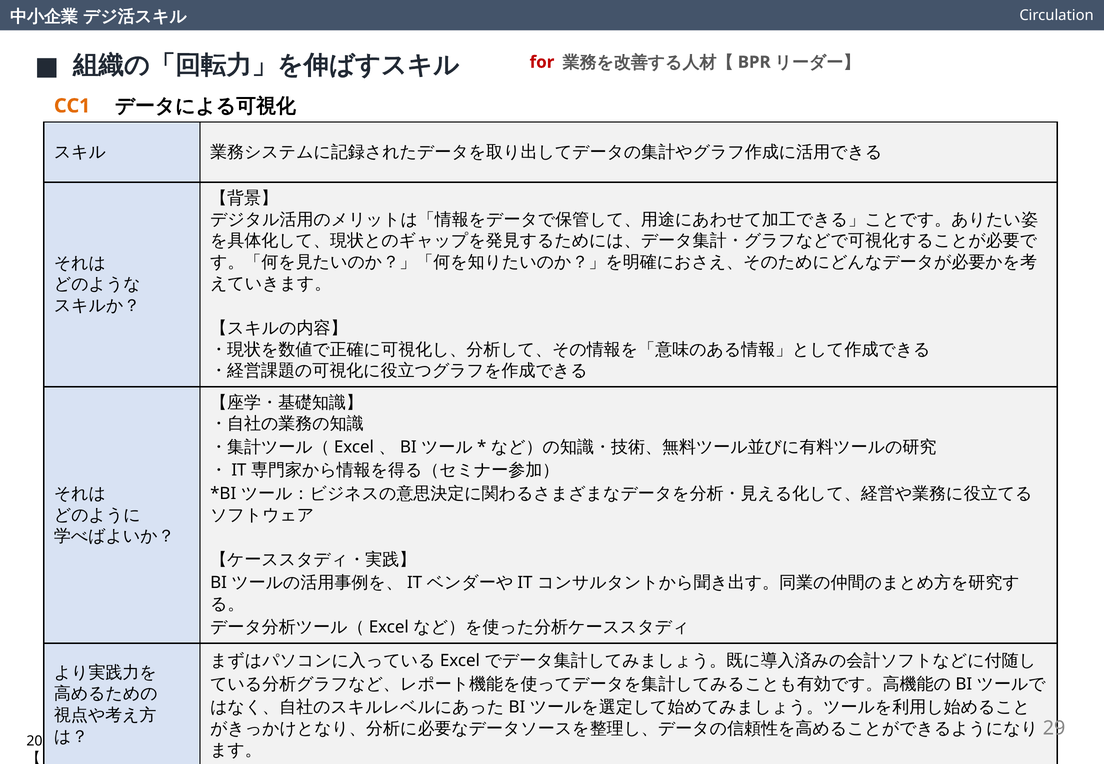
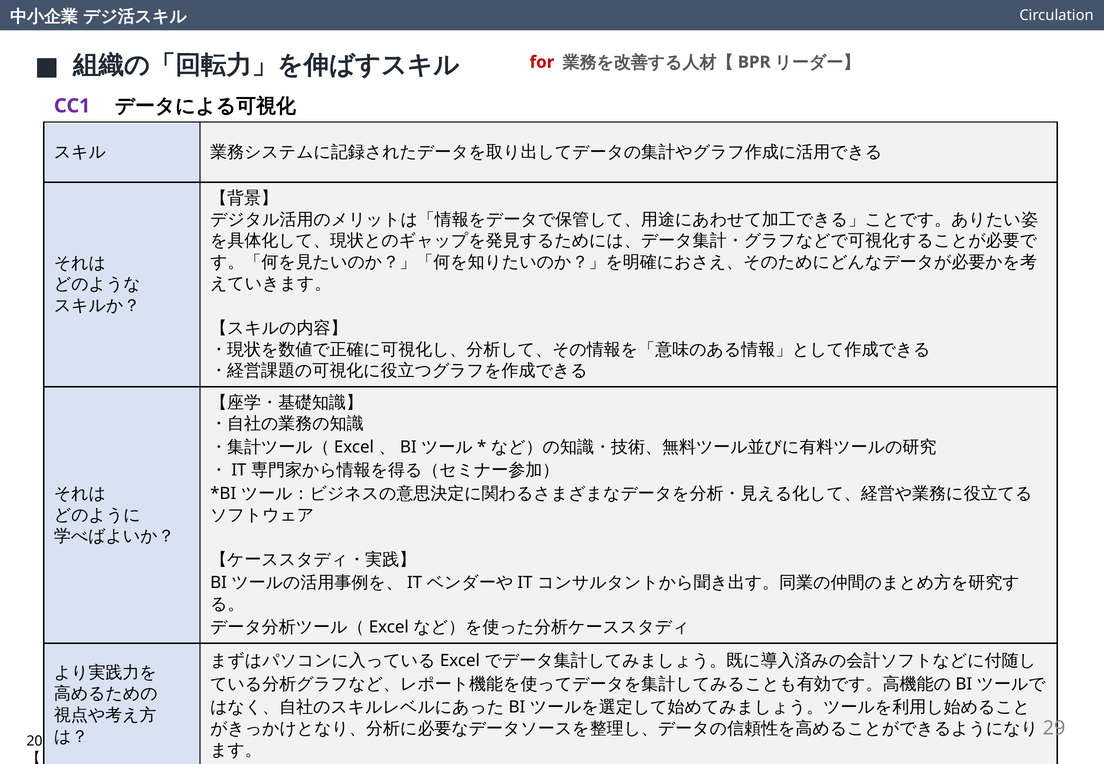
CC1 colour: orange -> purple
